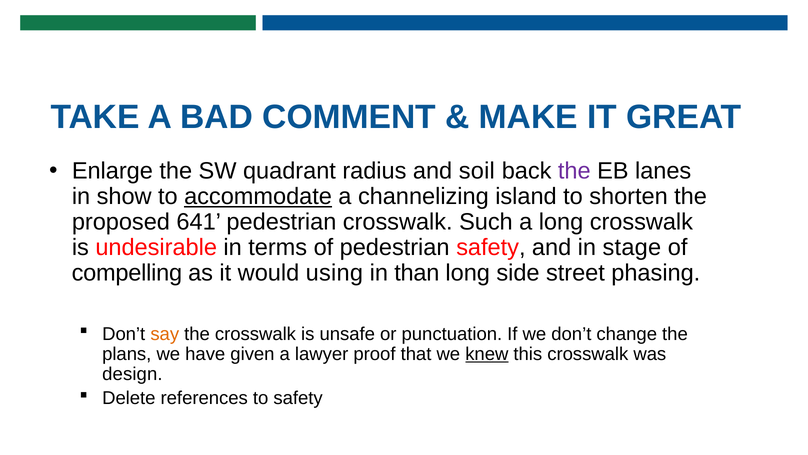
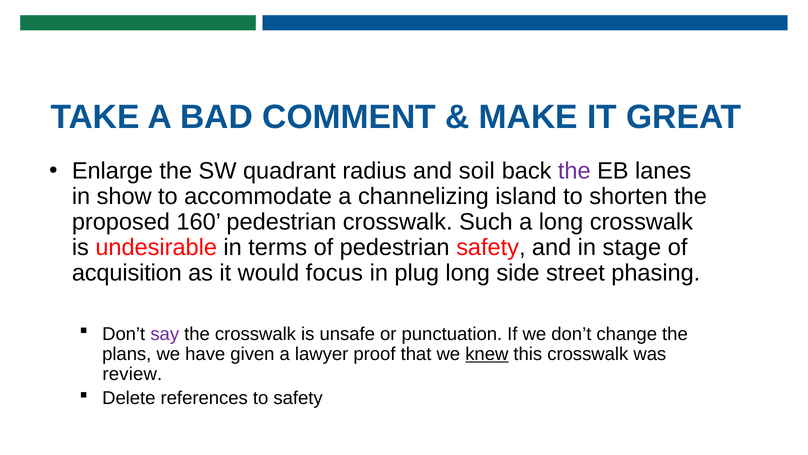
accommodate underline: present -> none
641: 641 -> 160
compelling: compelling -> acquisition
using: using -> focus
than: than -> plug
say colour: orange -> purple
design: design -> review
